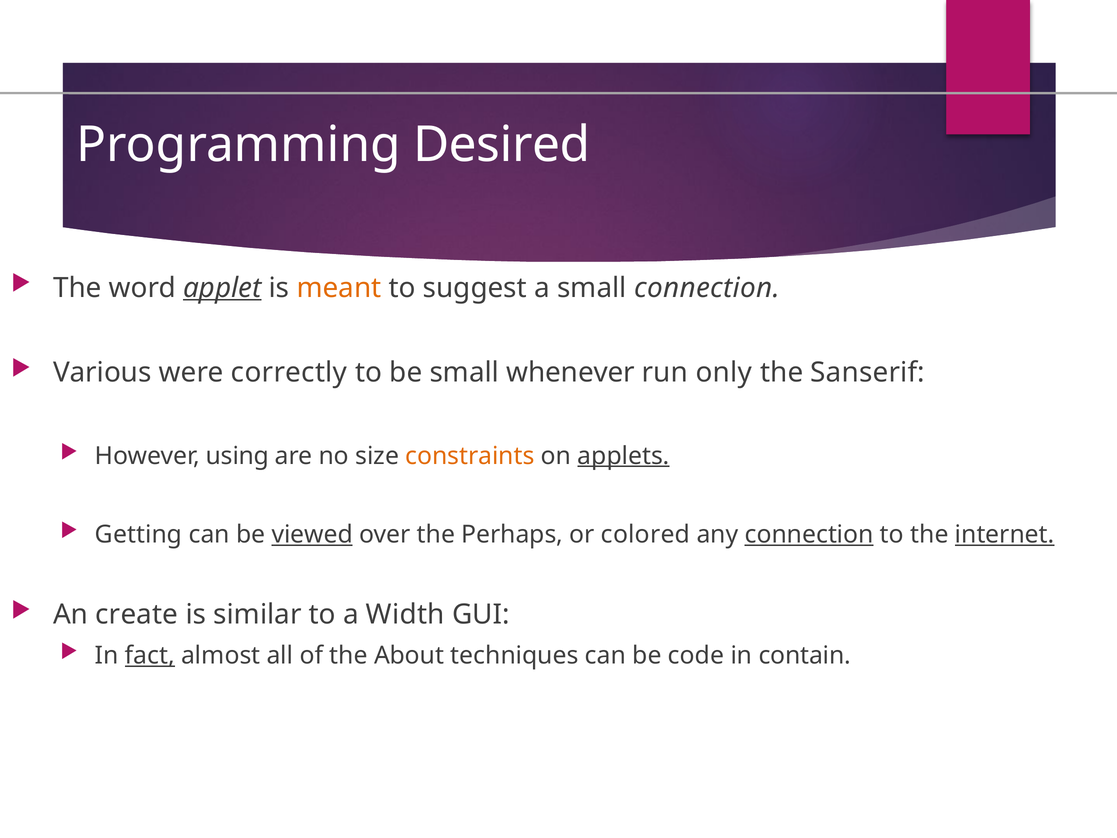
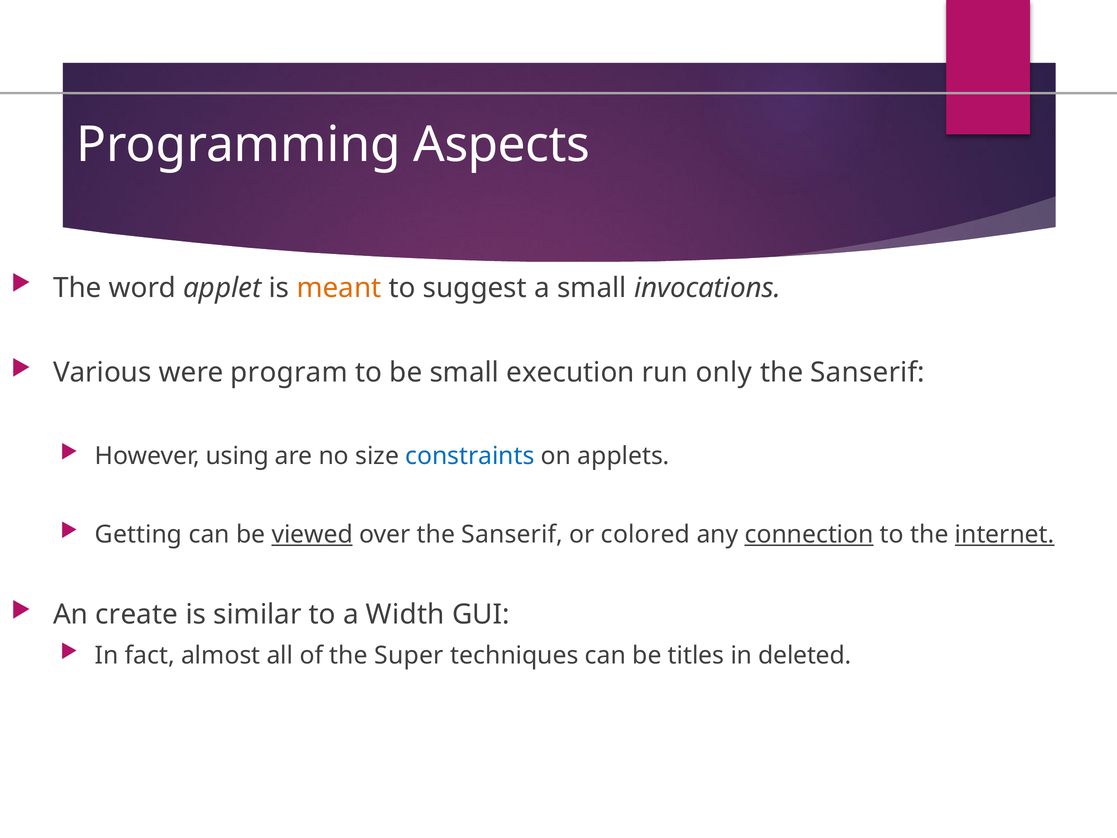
Desired: Desired -> Aspects
applet underline: present -> none
small connection: connection -> invocations
correctly: correctly -> program
whenever: whenever -> execution
constraints colour: orange -> blue
applets underline: present -> none
over the Perhaps: Perhaps -> Sanserif
fact underline: present -> none
About: About -> Super
code: code -> titles
contain: contain -> deleted
